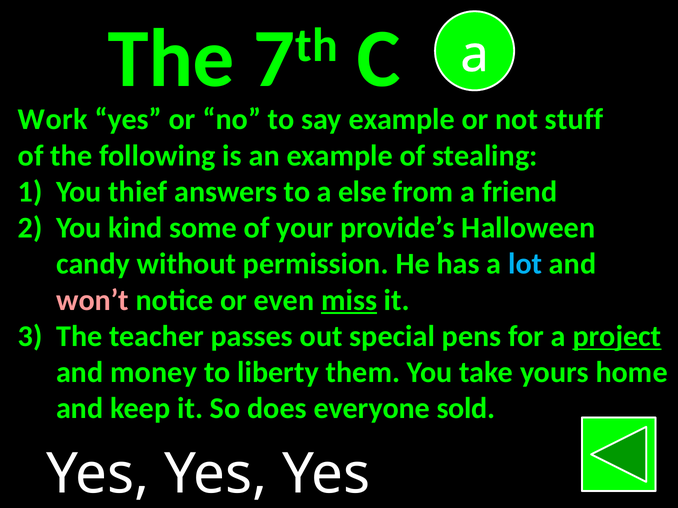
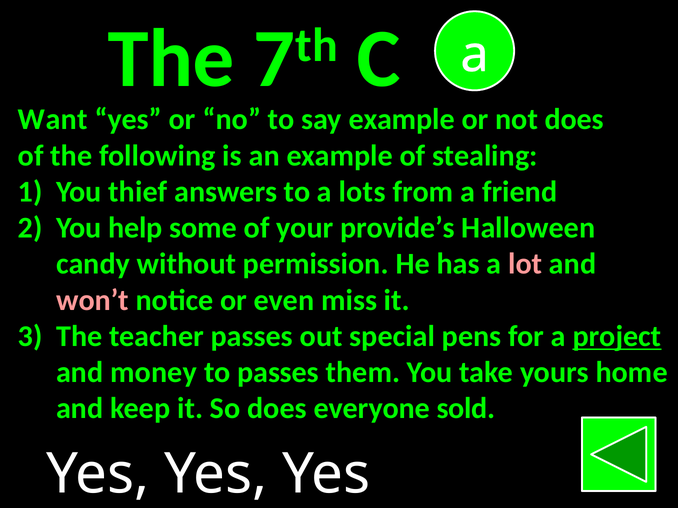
Work: Work -> Want
not stuff: stuff -> does
else: else -> lots
kind: kind -> help
lot colour: light blue -> pink
miss underline: present -> none
to liberty: liberty -> passes
